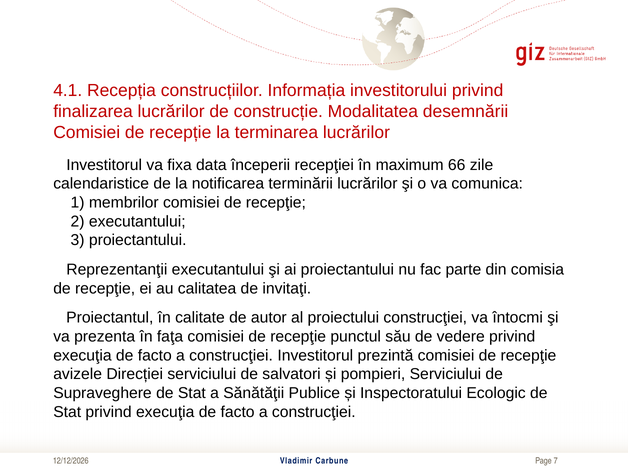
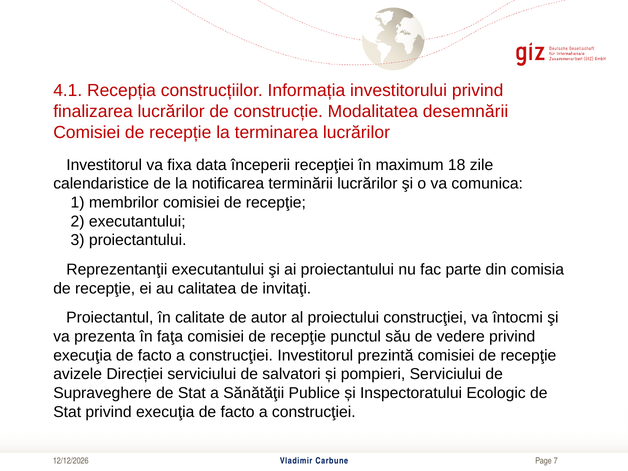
66: 66 -> 18
